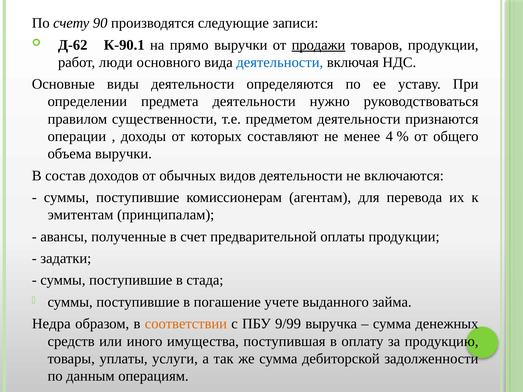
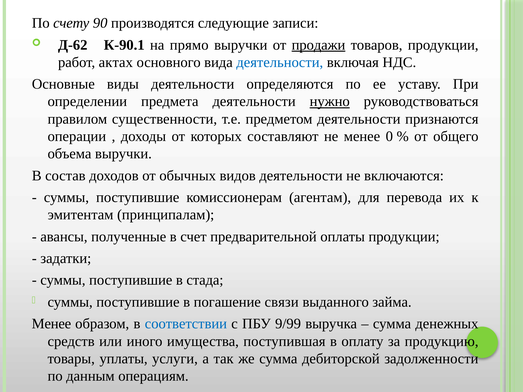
люди: люди -> актах
нужно underline: none -> present
4: 4 -> 0
учете: учете -> связи
Недра at (51, 324): Недра -> Менее
соответствии colour: orange -> blue
